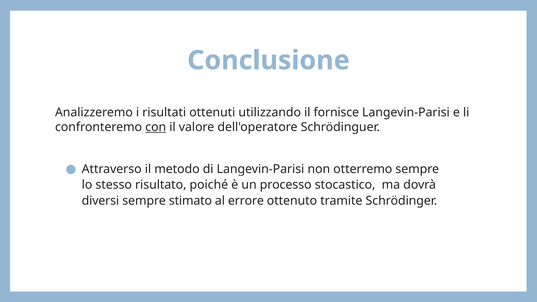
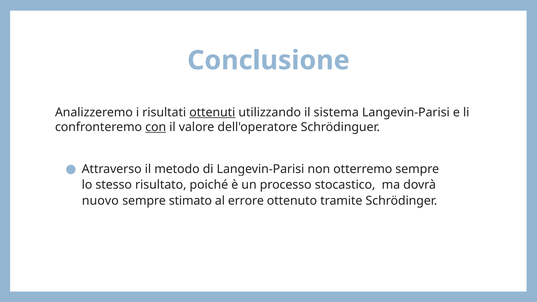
ottenuti underline: none -> present
fornisce: fornisce -> sistema
diversi: diversi -> nuovo
